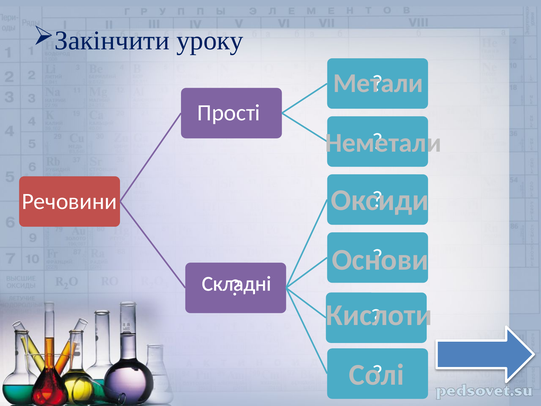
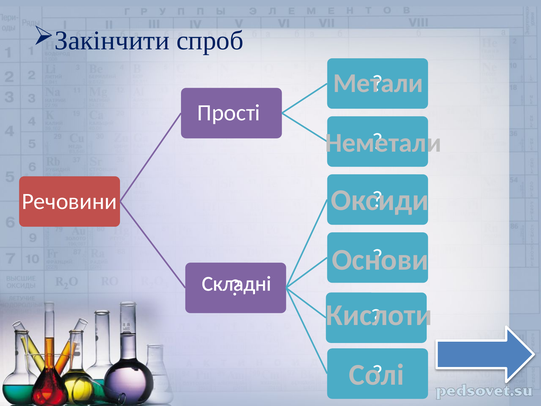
уроку: уроку -> спроб
